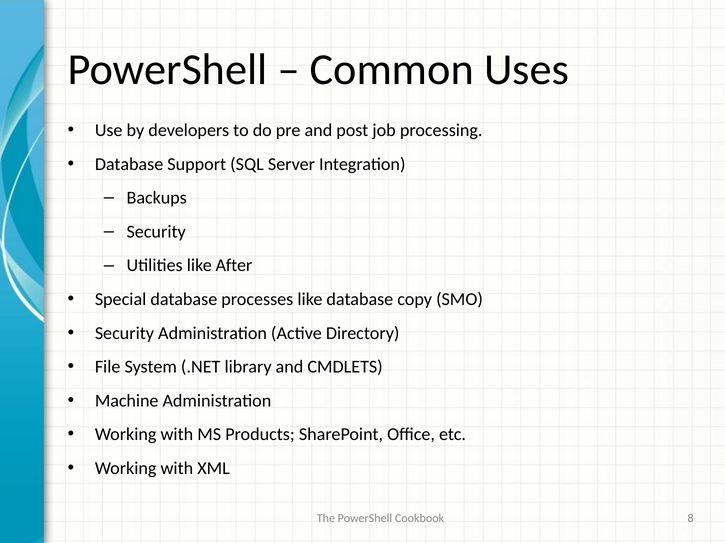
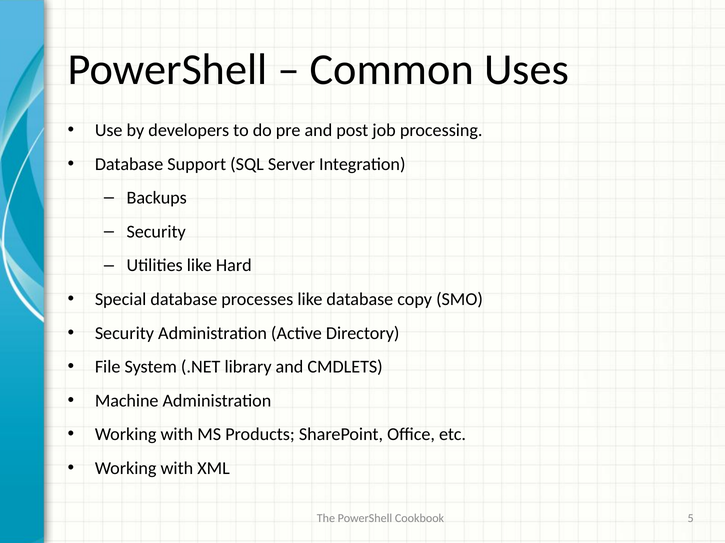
After: After -> Hard
8: 8 -> 5
